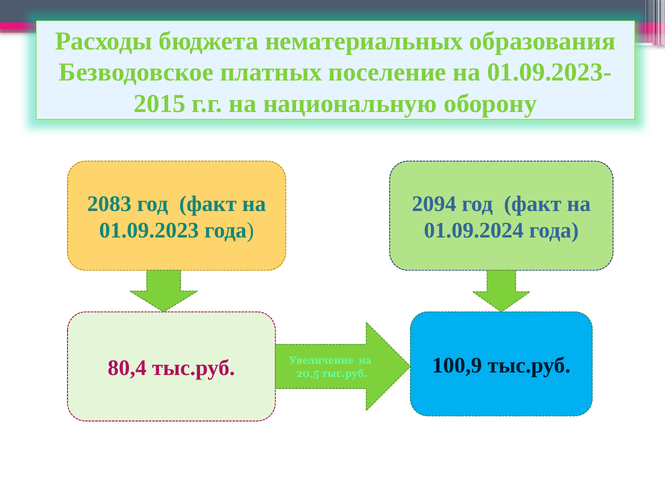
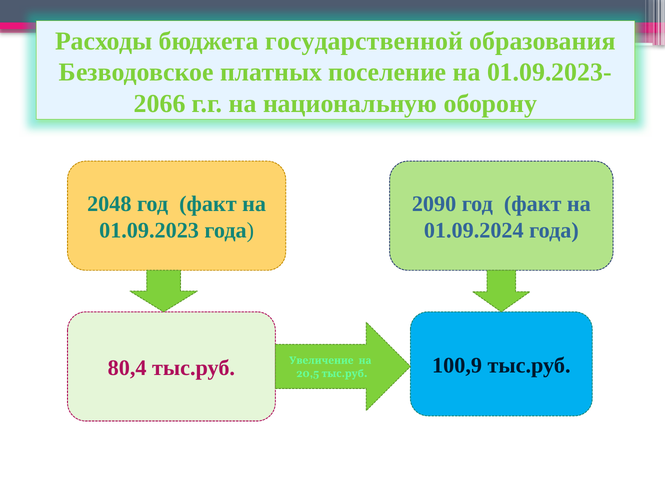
нематериальных: нематериальных -> государственной
2015: 2015 -> 2066
2083: 2083 -> 2048
2094: 2094 -> 2090
